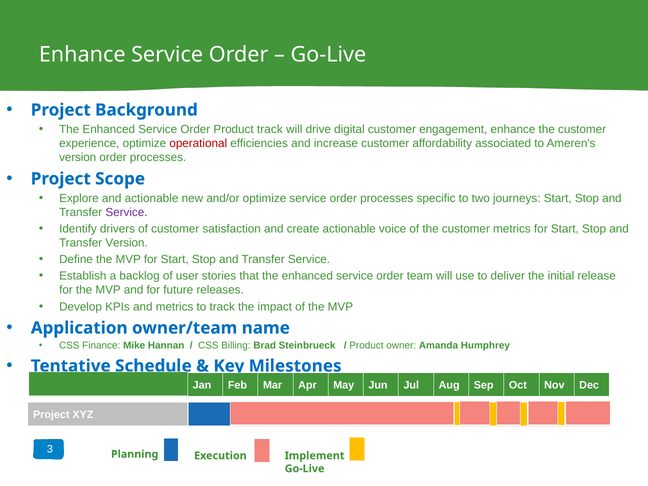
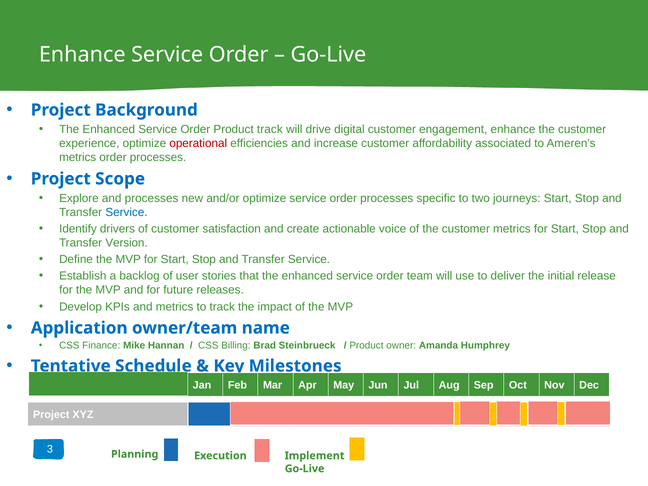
version at (78, 158): version -> metrics
and actionable: actionable -> processes
Service at (126, 212) colour: purple -> blue
